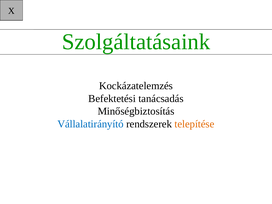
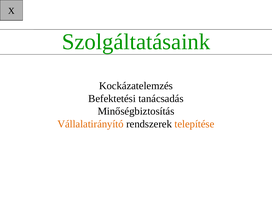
Vállalatirányító colour: blue -> orange
